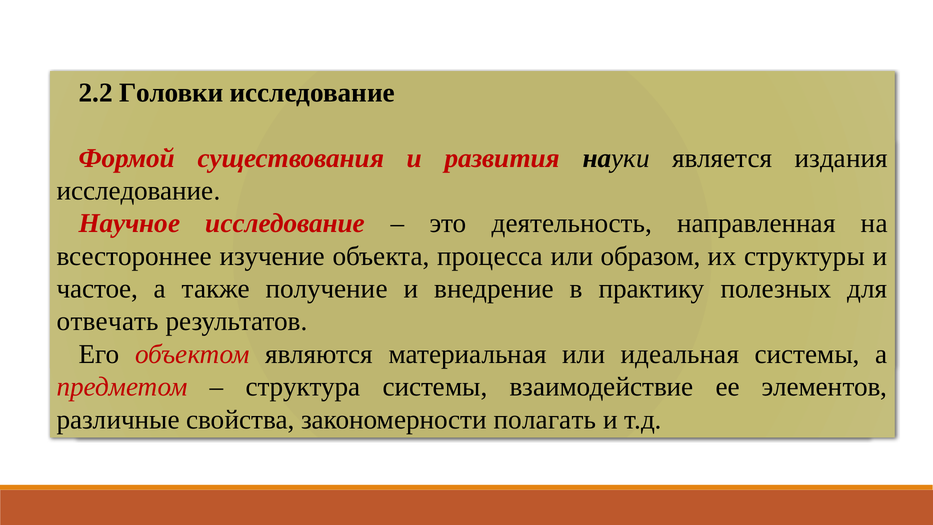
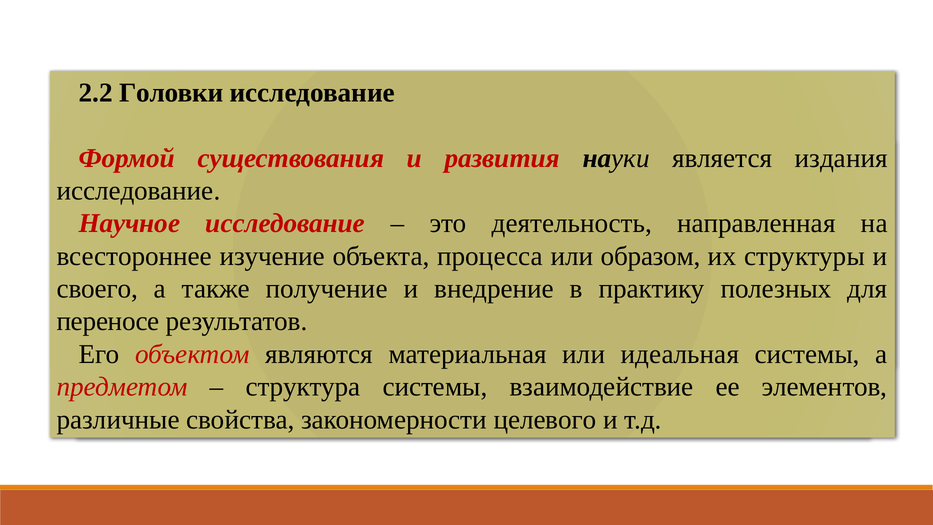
частое: частое -> своего
отвечать: отвечать -> переносе
полагать: полагать -> целевого
